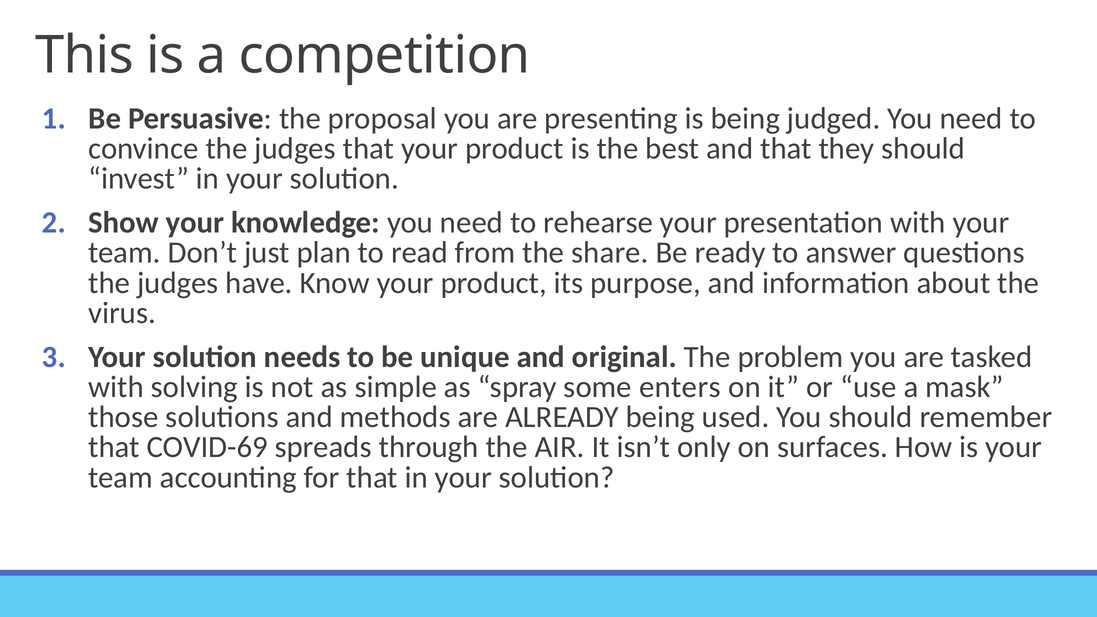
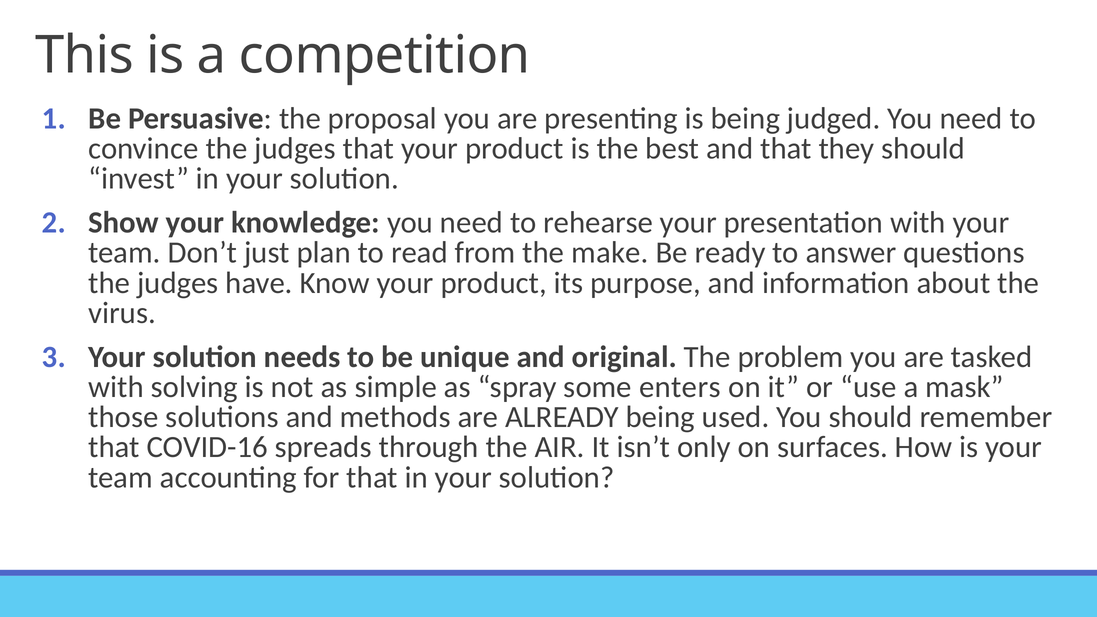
share: share -> make
COVID-69: COVID-69 -> COVID-16
